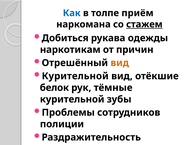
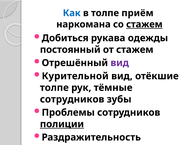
наркотикам: наркотикам -> постоянный
от причин: причин -> стажем
вид at (120, 63) colour: orange -> purple
белок at (54, 88): белок -> толпе
курительной at (72, 99): курительной -> сотрудников
полиции underline: none -> present
